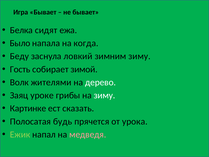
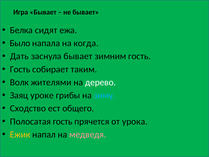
Беду: Беду -> Дать
заснула ловкий: ловкий -> бывает
зимним зиму: зиму -> гость
зимой: зимой -> таким
зиму at (105, 95) colour: white -> light blue
Картинке: Картинке -> Сходство
сказать: сказать -> общего
Полосатая будь: будь -> гость
Ежик colour: light green -> yellow
